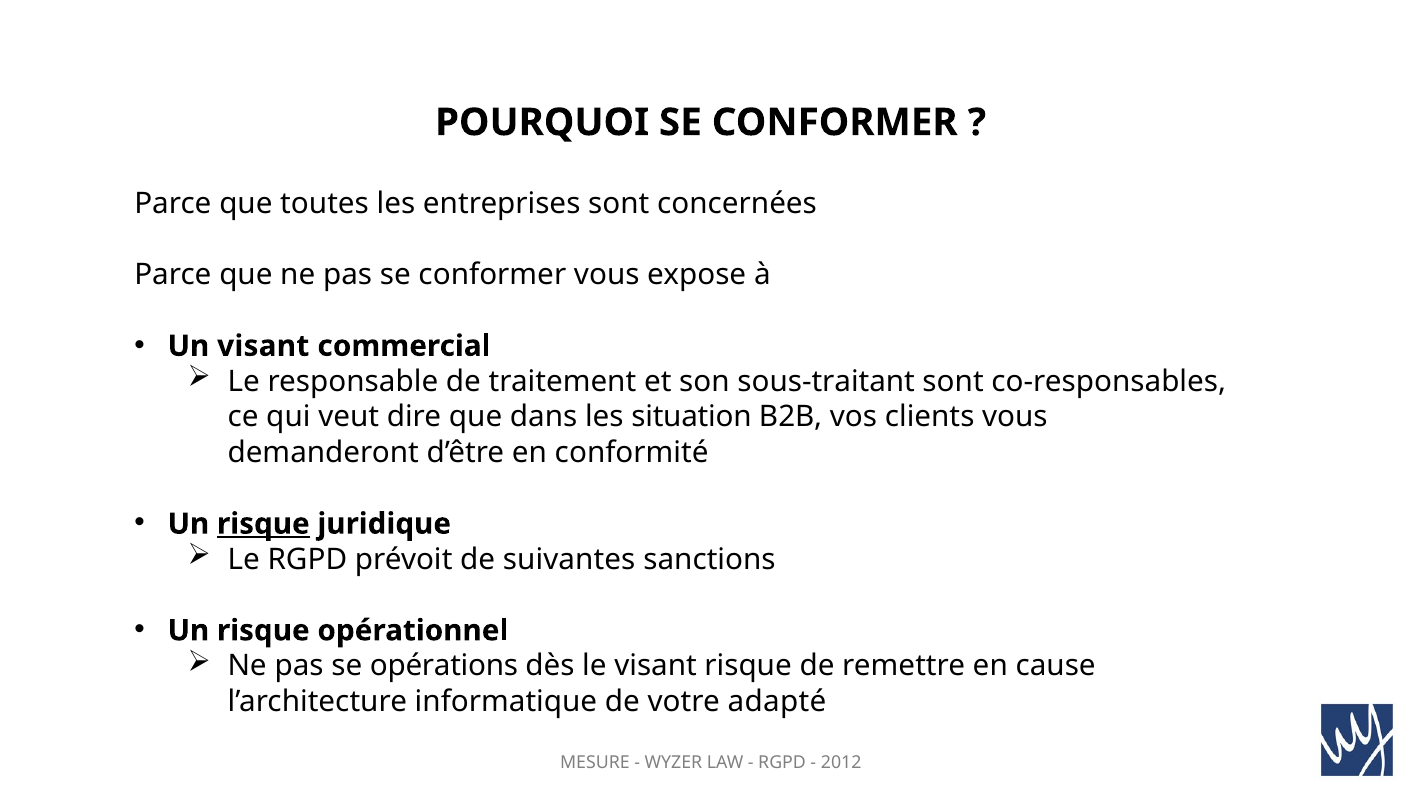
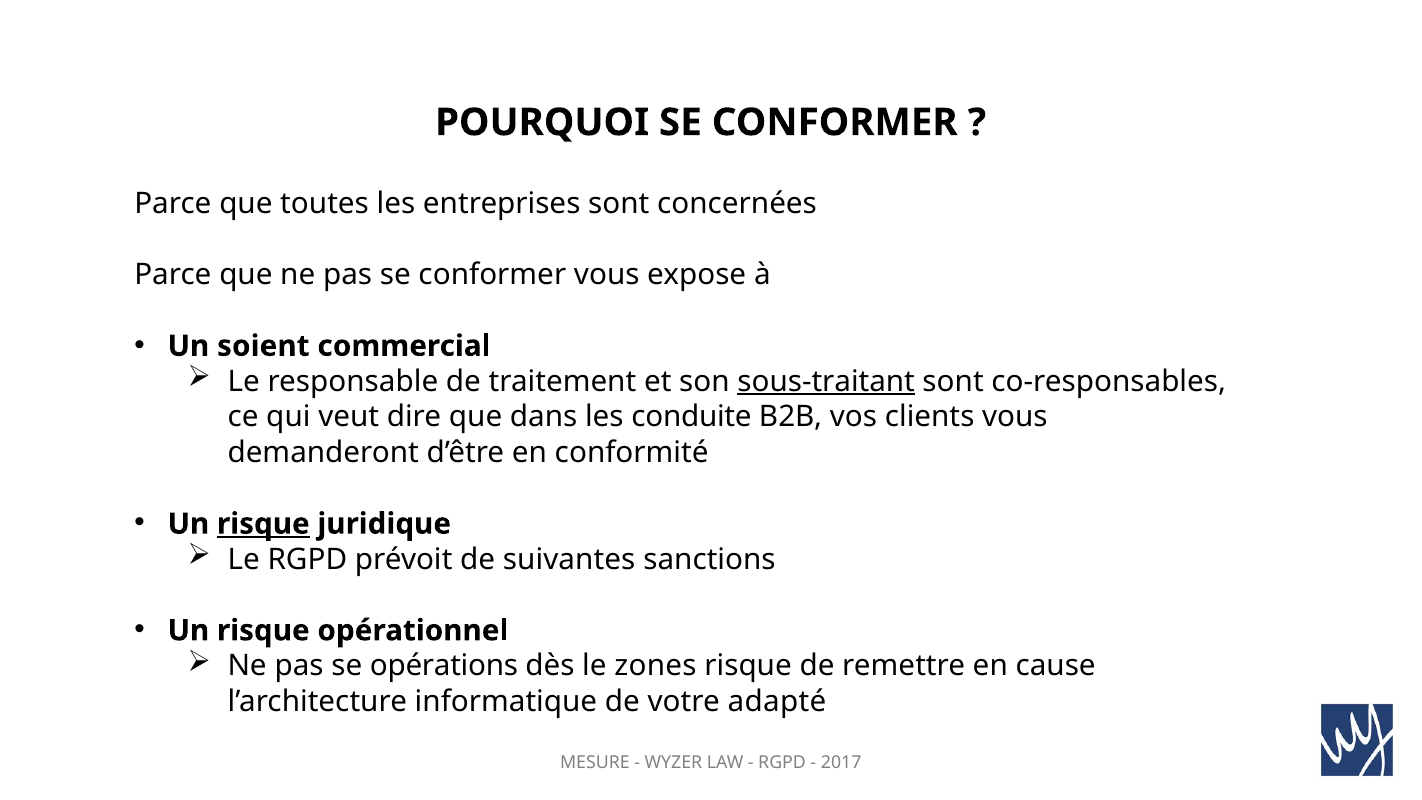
Un visant: visant -> soient
sous-traitant underline: none -> present
situation: situation -> conduite
le visant: visant -> zones
2012: 2012 -> 2017
